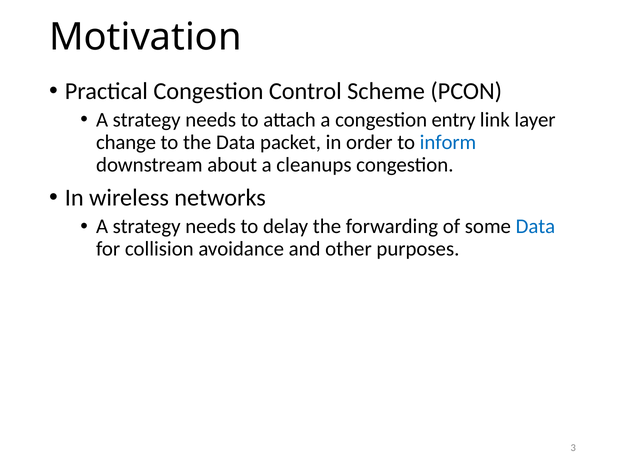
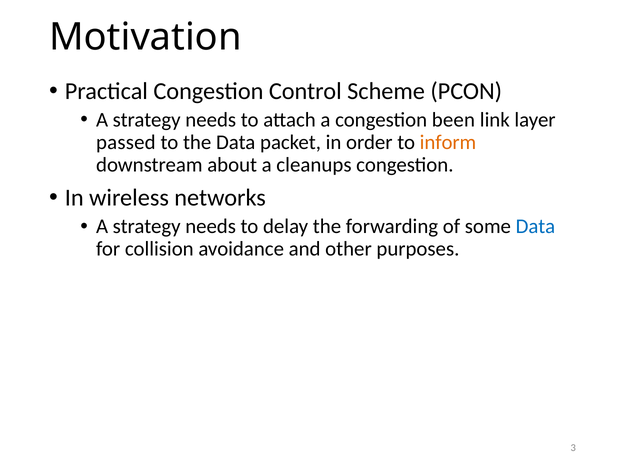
entry: entry -> been
change: change -> passed
inform colour: blue -> orange
